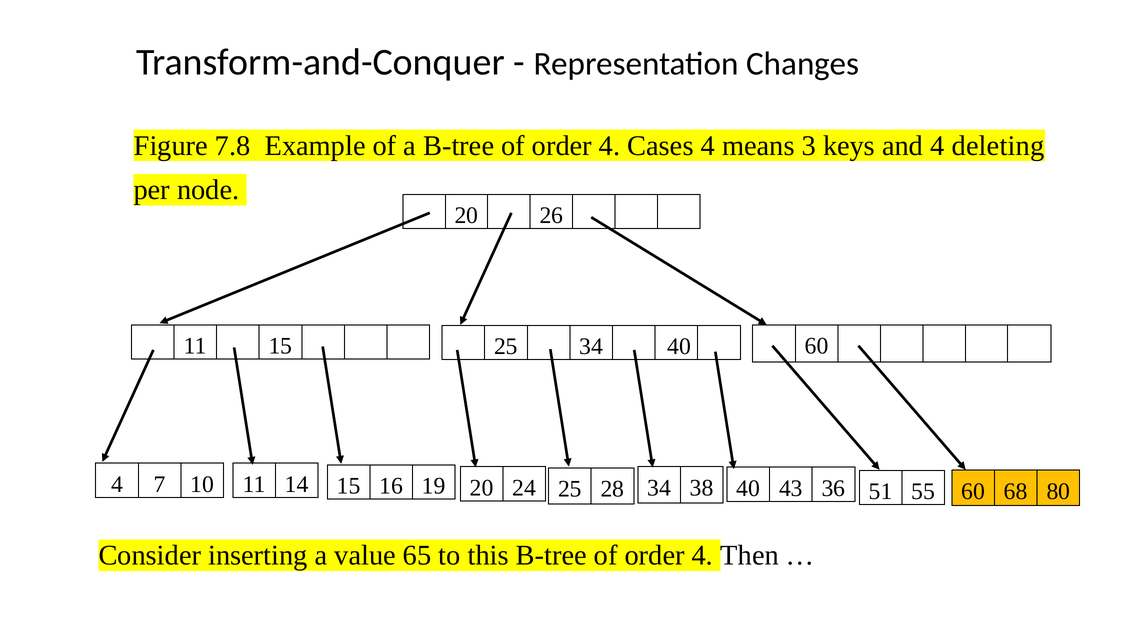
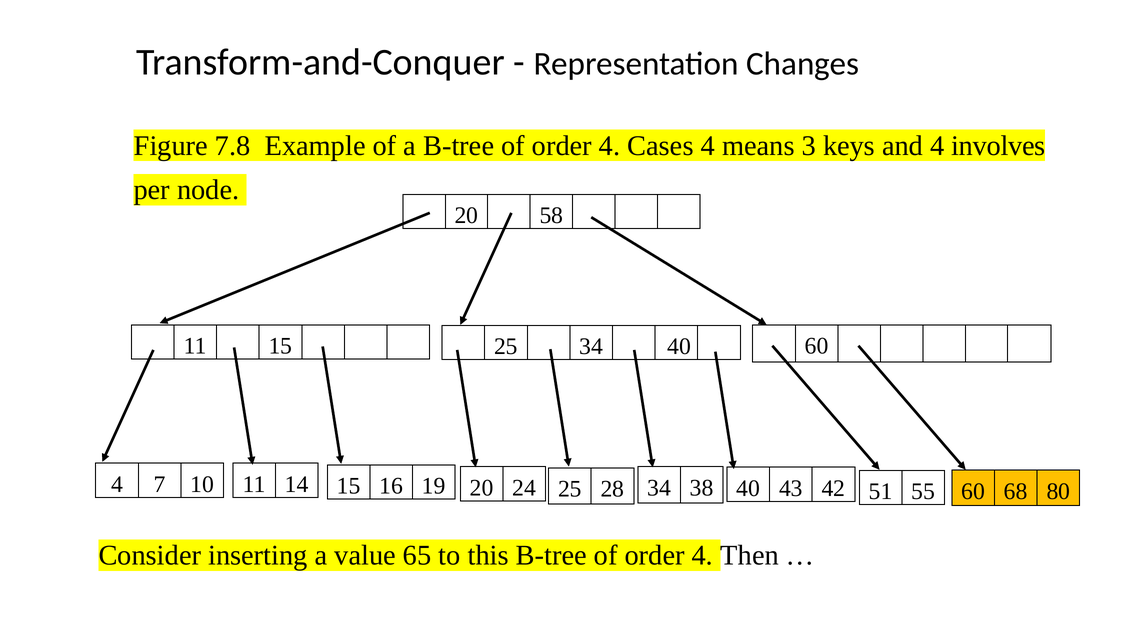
deleting: deleting -> involves
26: 26 -> 58
36: 36 -> 42
